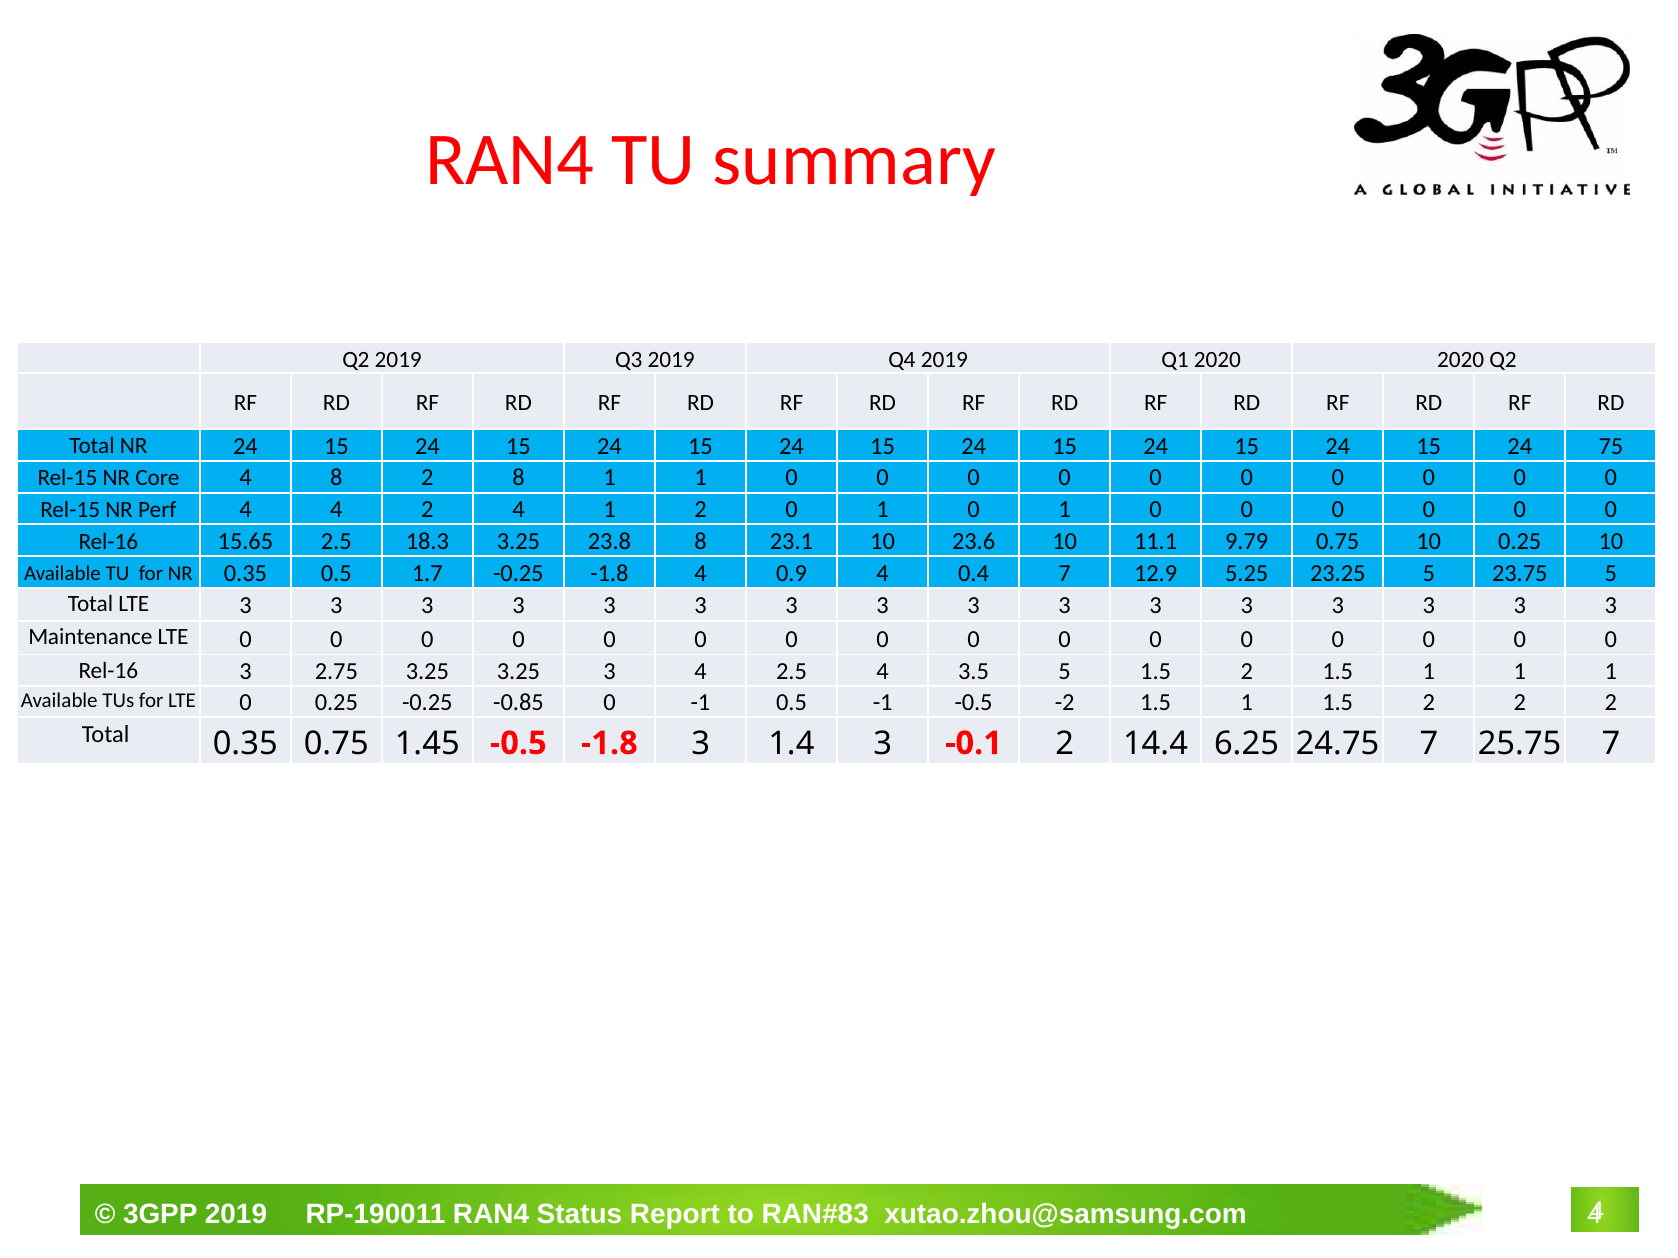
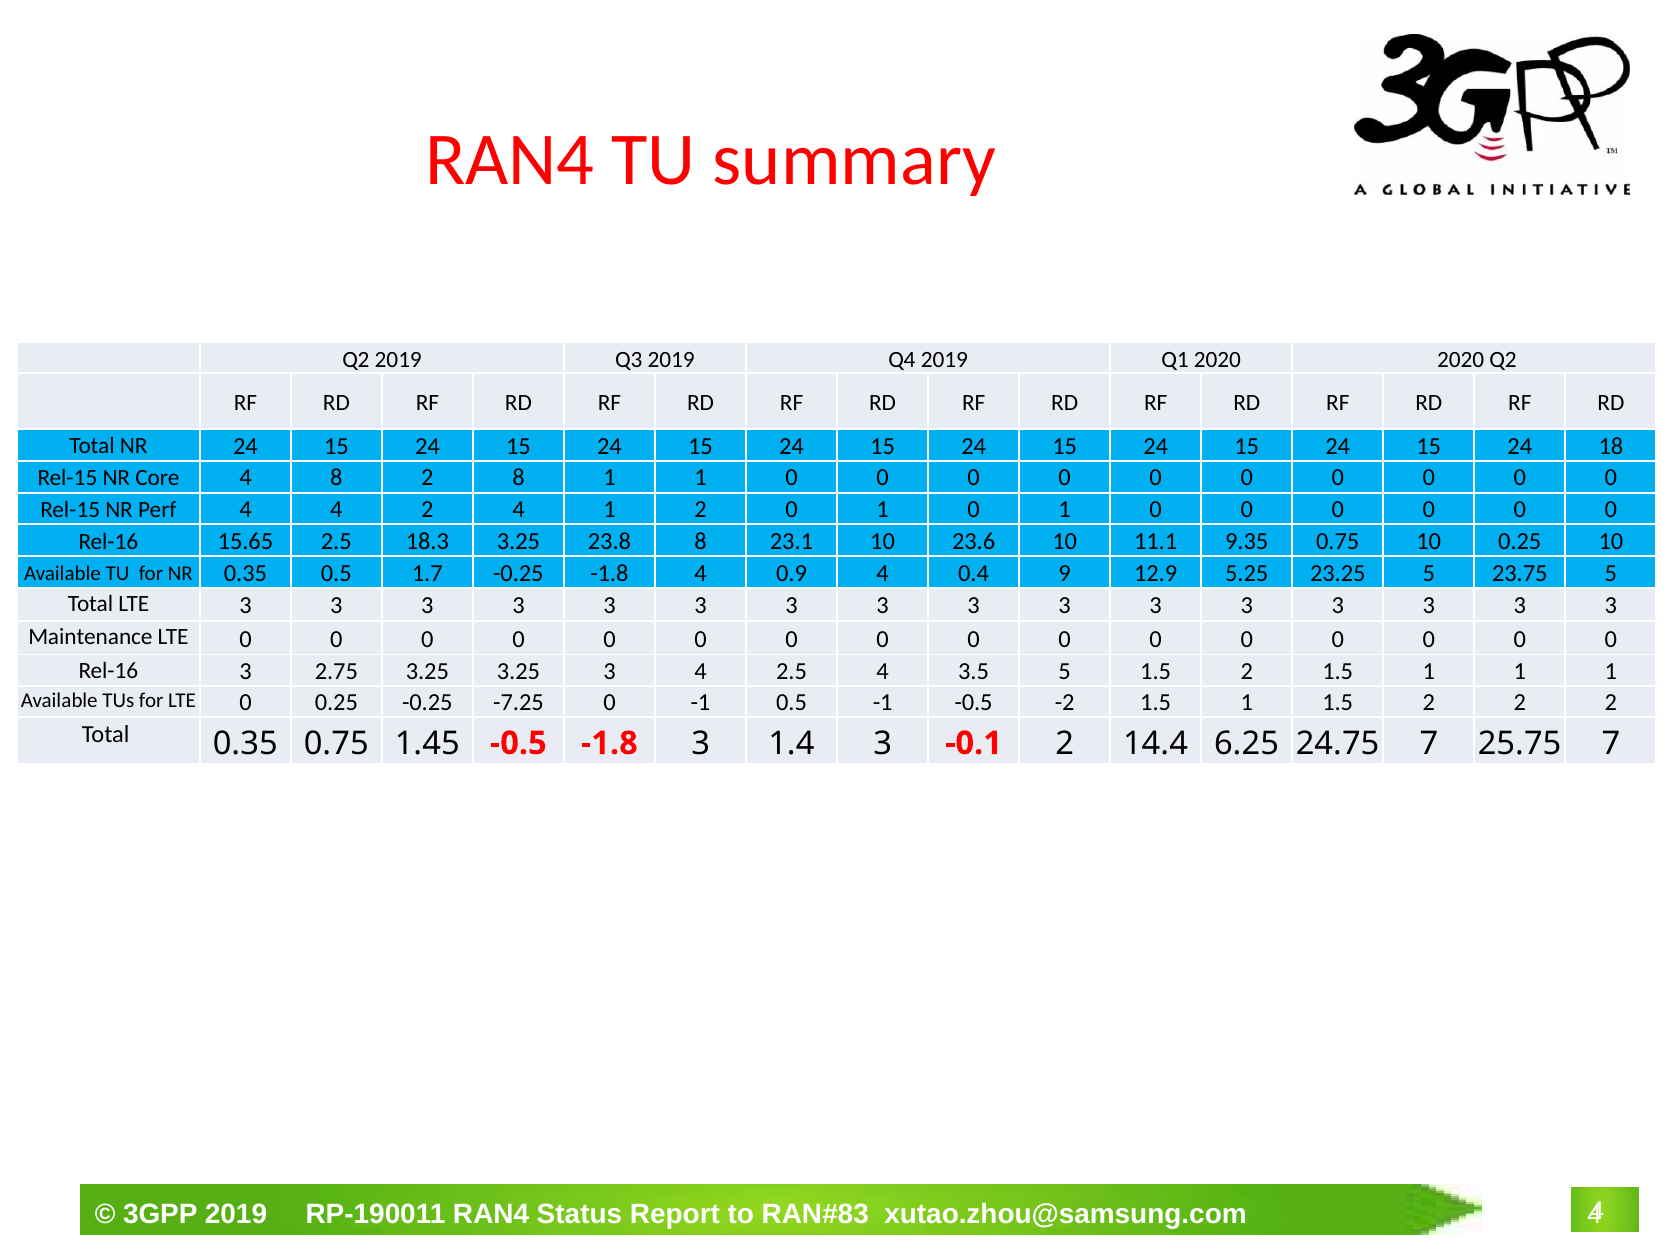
75: 75 -> 18
9.79: 9.79 -> 9.35
0.4 7: 7 -> 9
-0.85: -0.85 -> -7.25
